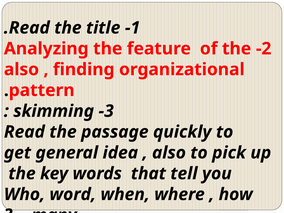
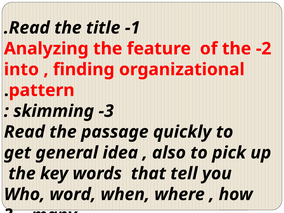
also at (21, 69): also -> into
